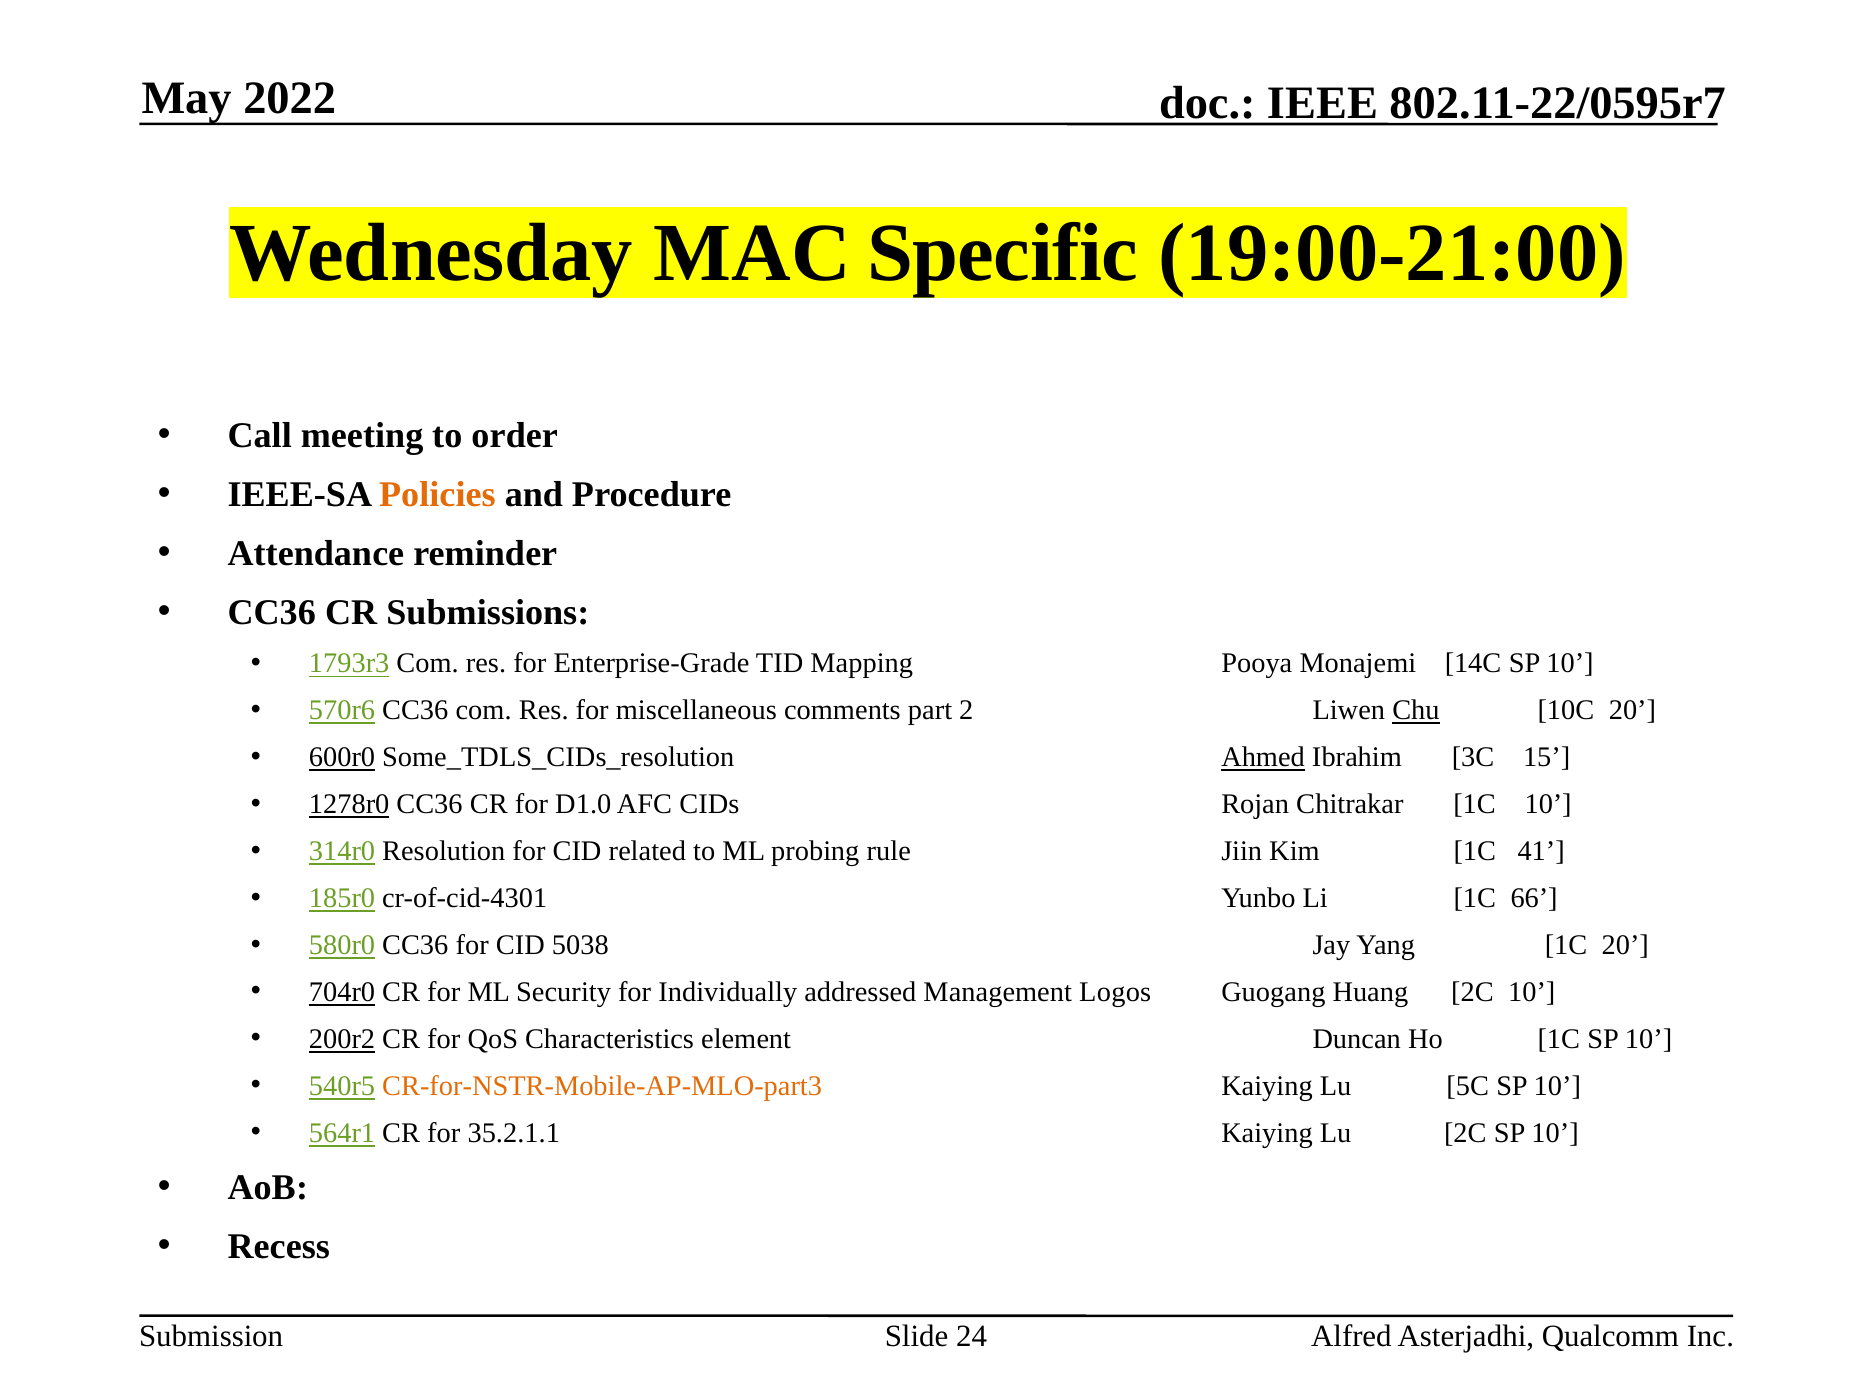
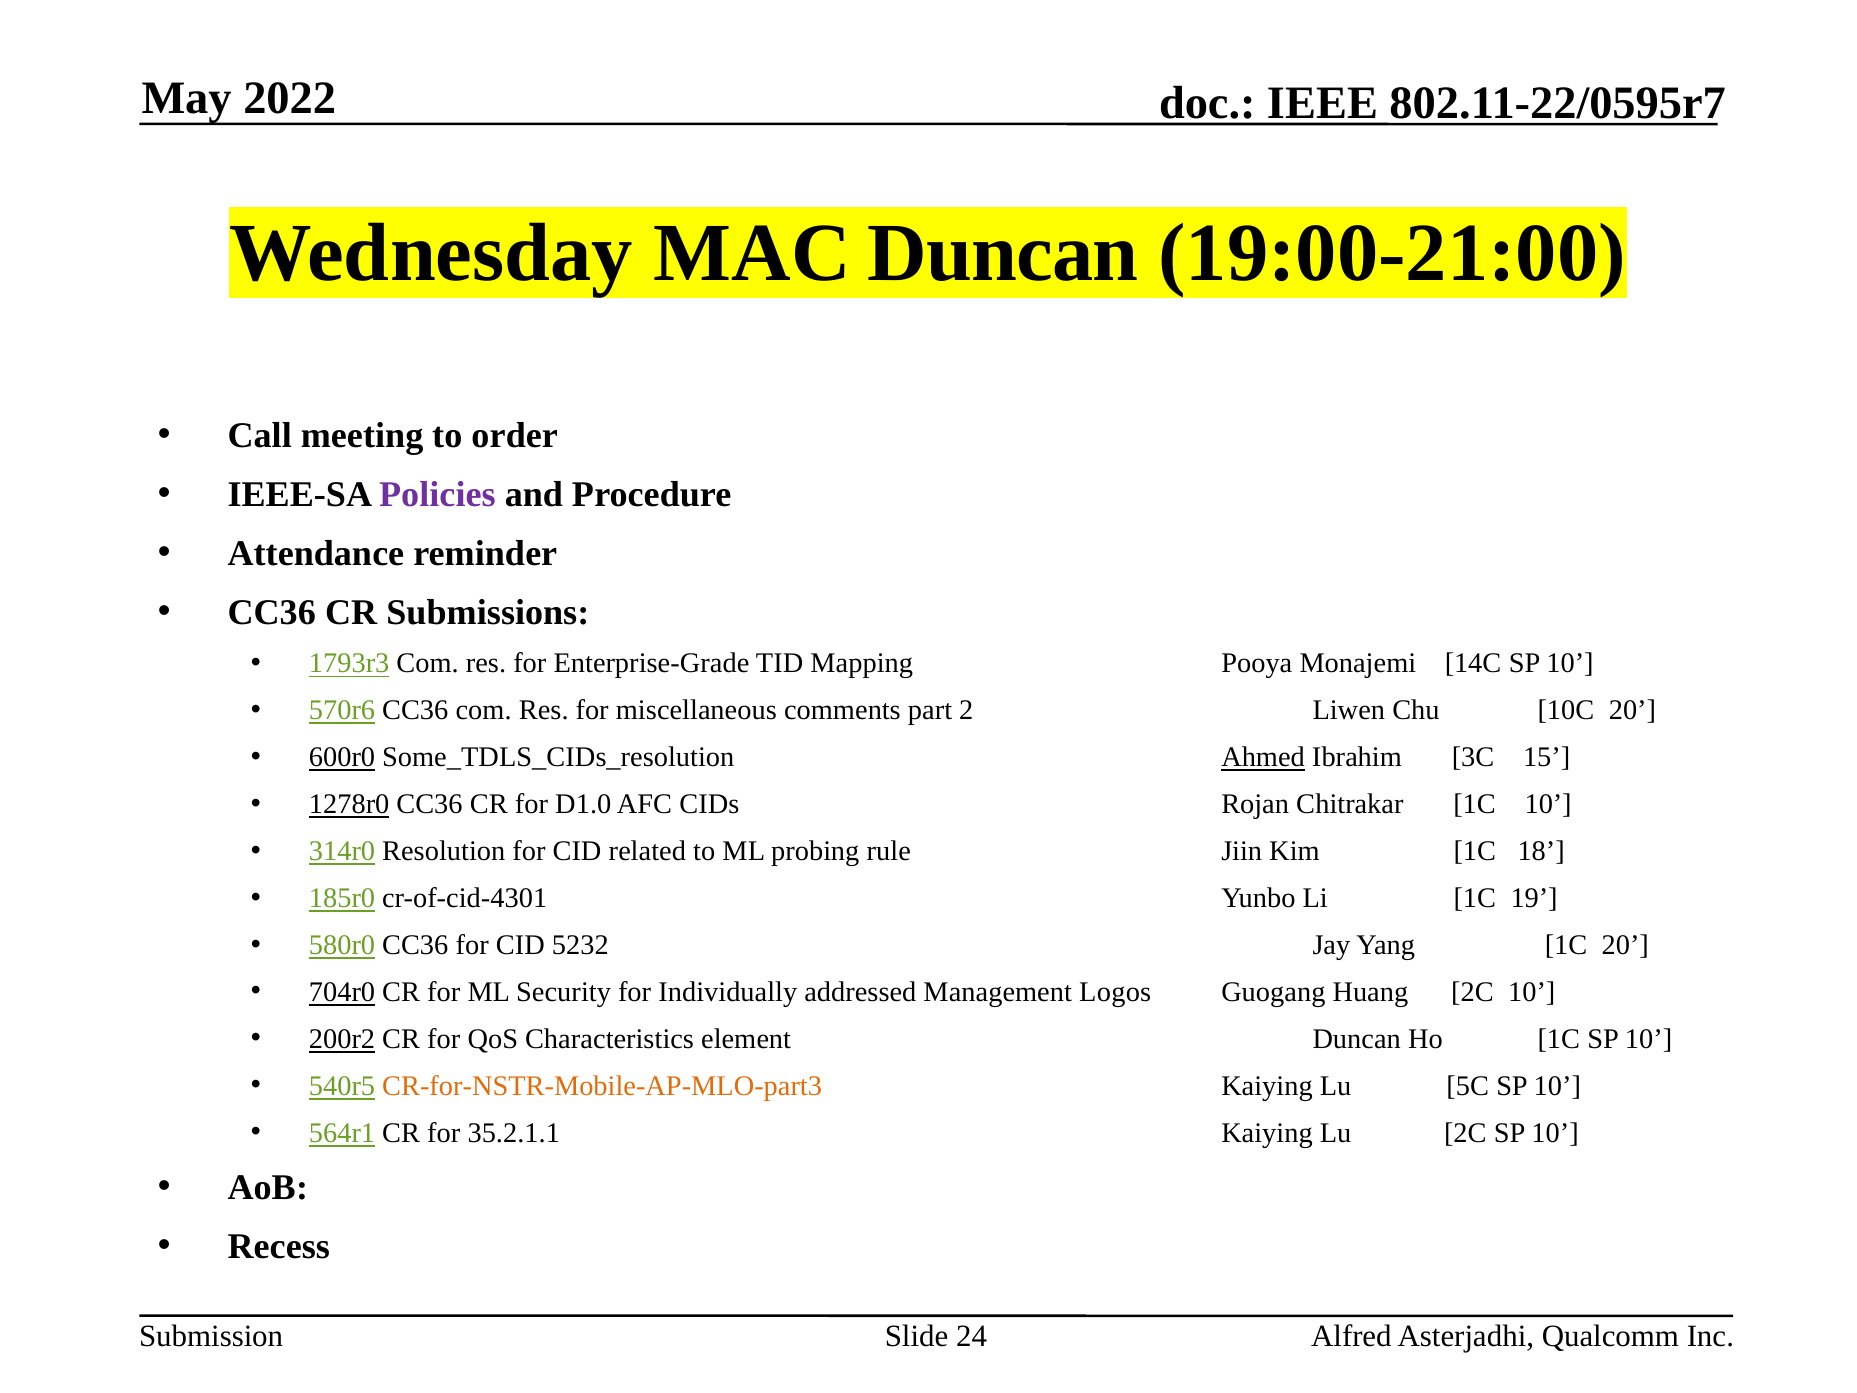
MAC Specific: Specific -> Duncan
Policies colour: orange -> purple
Chu underline: present -> none
41: 41 -> 18
66: 66 -> 19
5038: 5038 -> 5232
